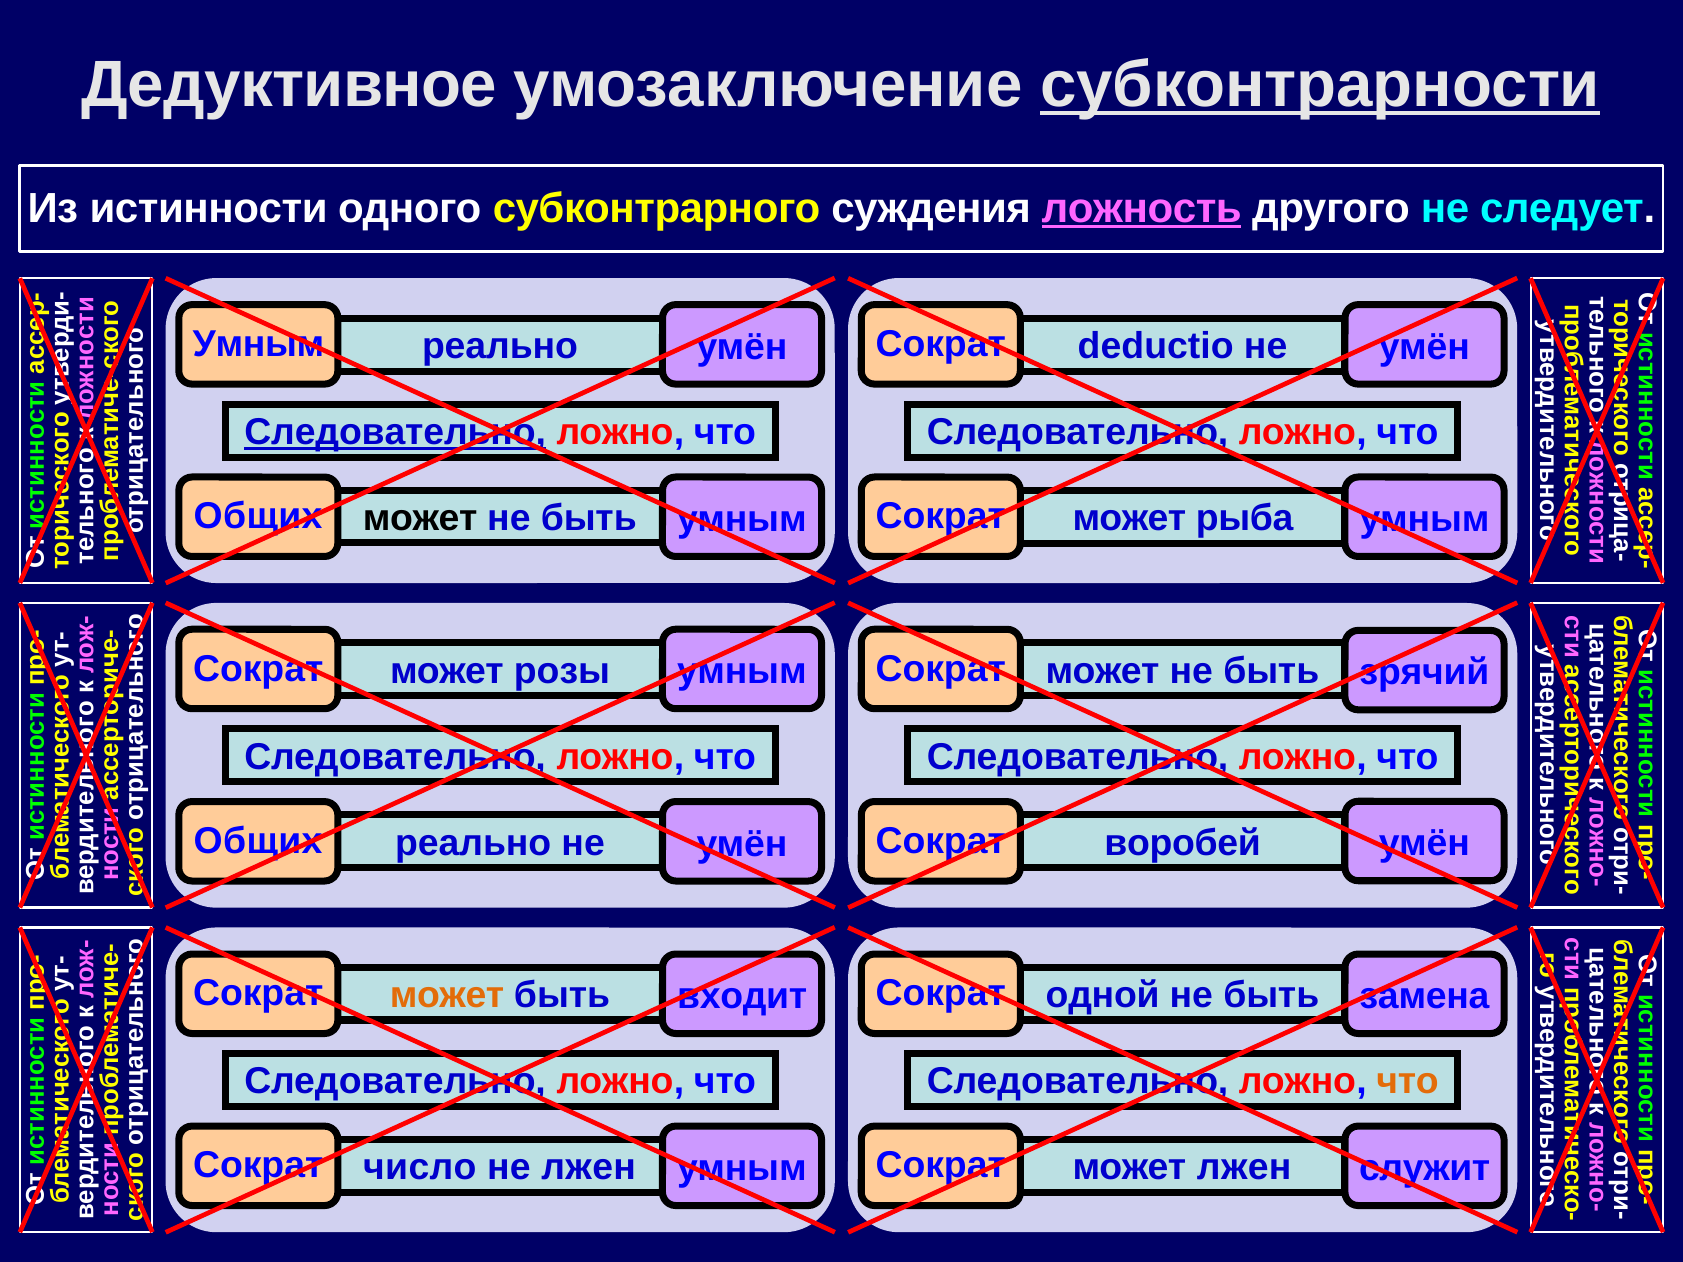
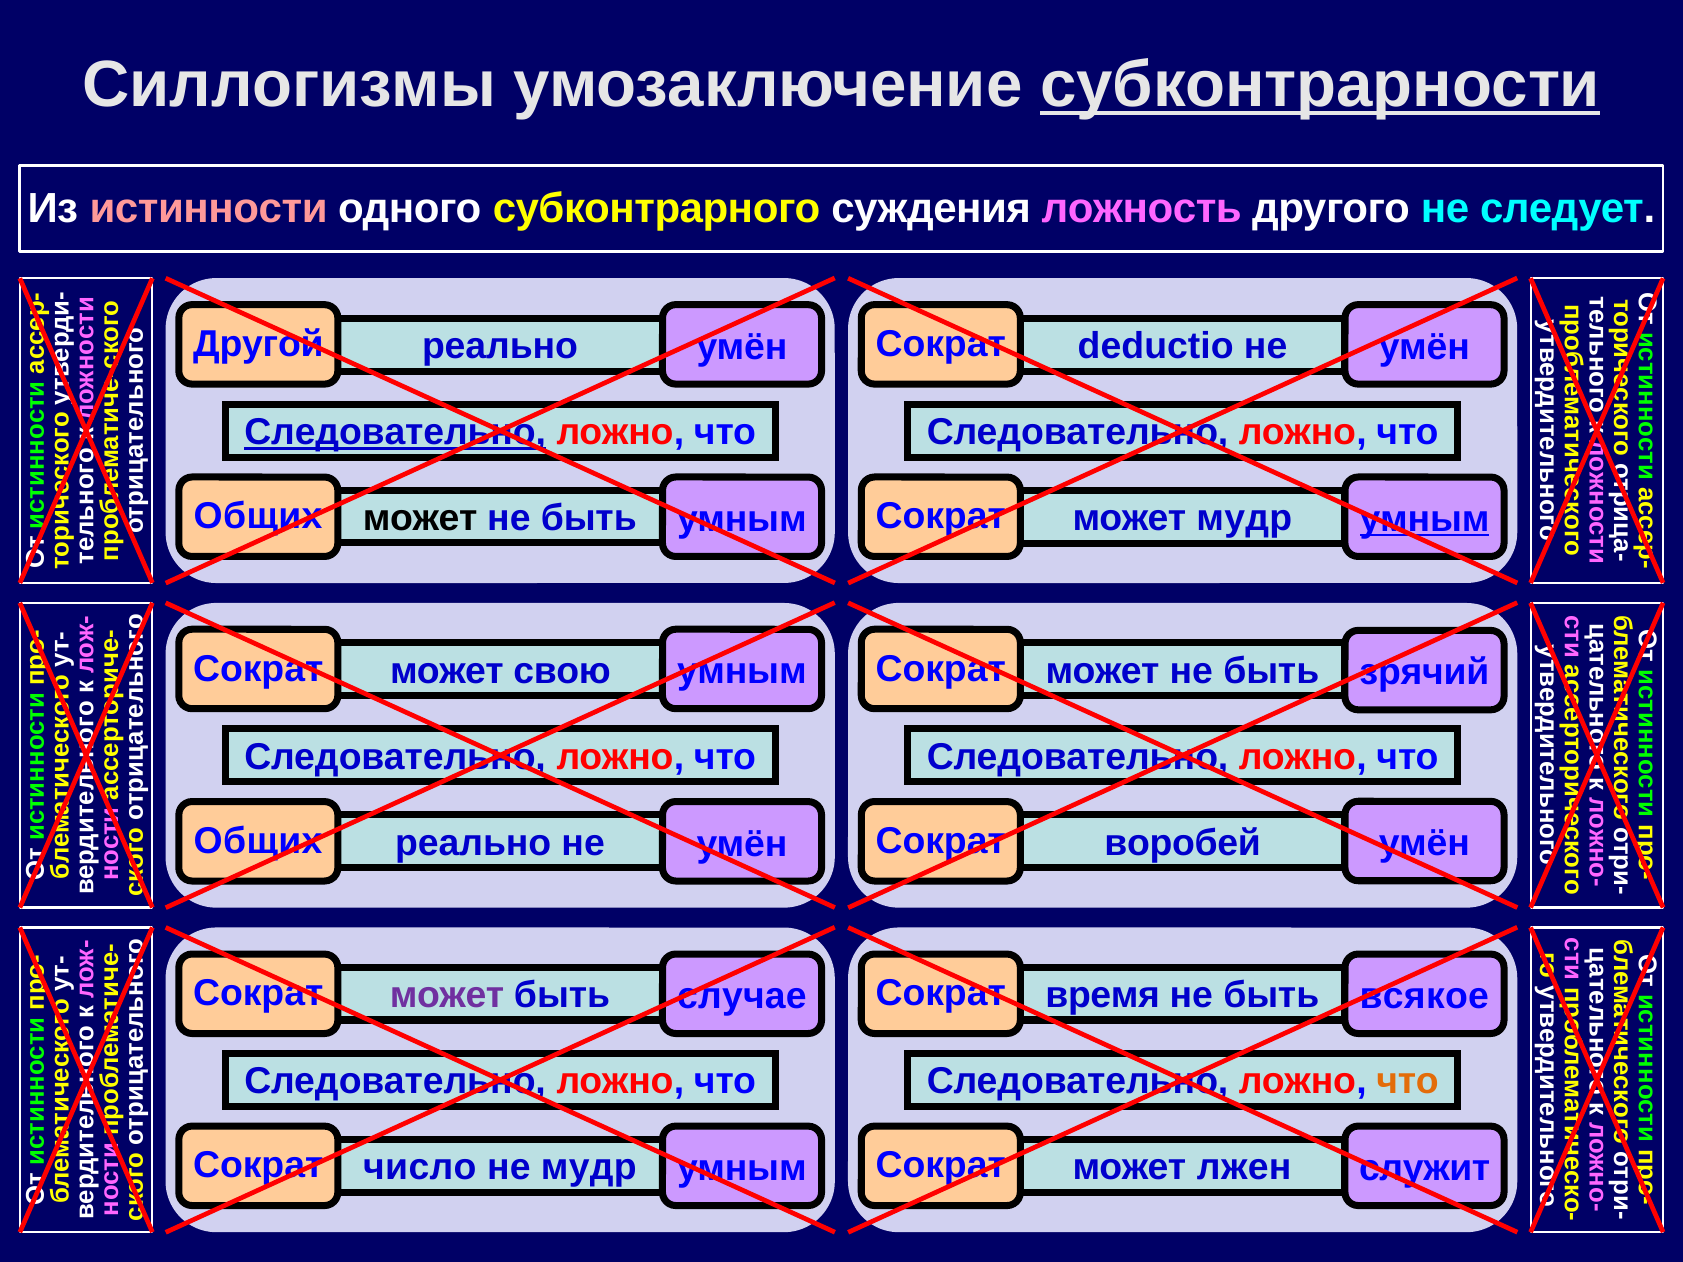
Дедуктивное: Дедуктивное -> Силлогизмы
истинности colour: white -> pink
ложность underline: present -> none
Умным at (258, 344): Умным -> Другой
умным at (1425, 519) underline: none -> present
может рыба: рыба -> мудр
розы: розы -> свою
входит: входит -> случае
замена: замена -> всякое
может at (447, 996) colour: orange -> purple
одной: одной -> время
не лжен: лжен -> мудр
